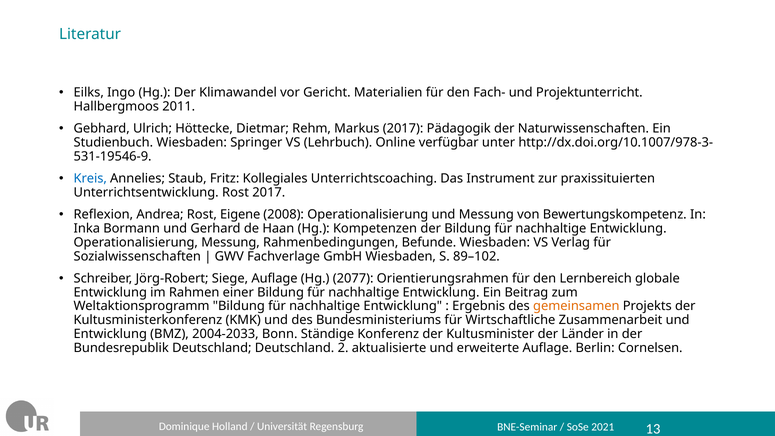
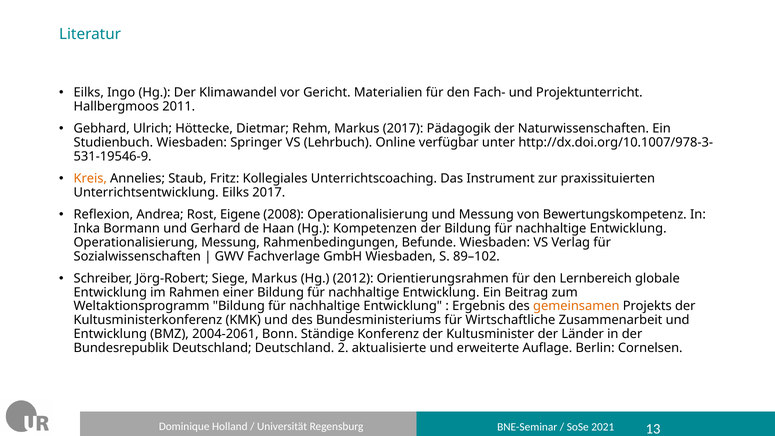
Kreis colour: blue -> orange
Unterrichtsentwicklung Rost: Rost -> Eilks
Siege Auflage: Auflage -> Markus
2077: 2077 -> 2012
2004-2033: 2004-2033 -> 2004-2061
